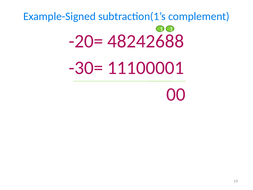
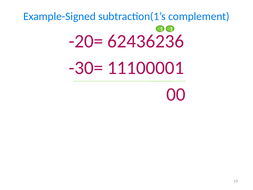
48242688: 48242688 -> 62436236
